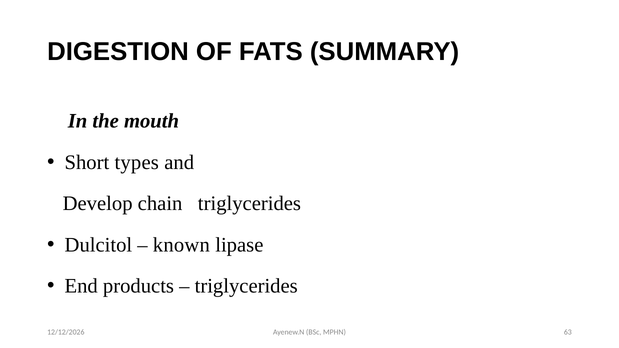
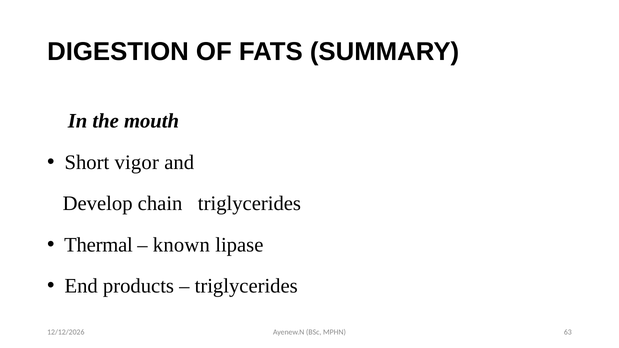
types: types -> vigor
Dulcitol: Dulcitol -> Thermal
